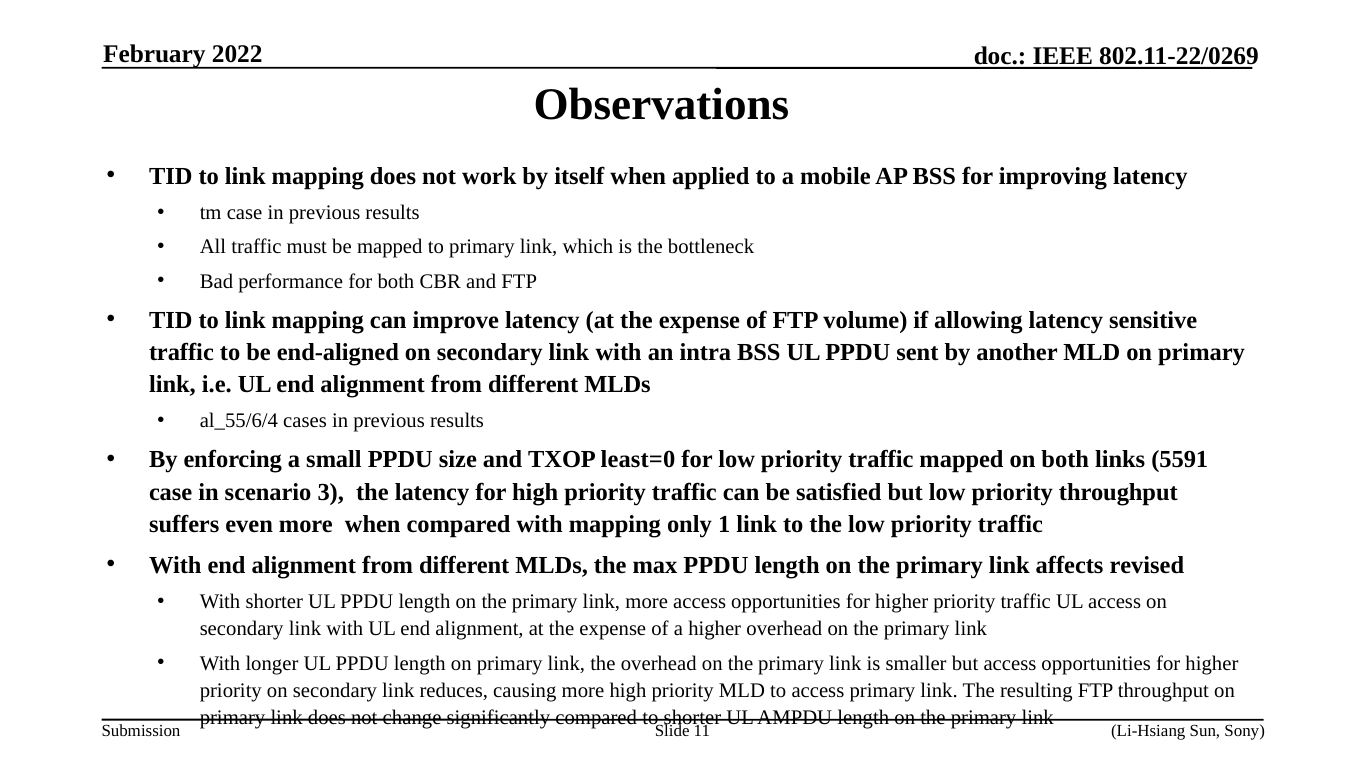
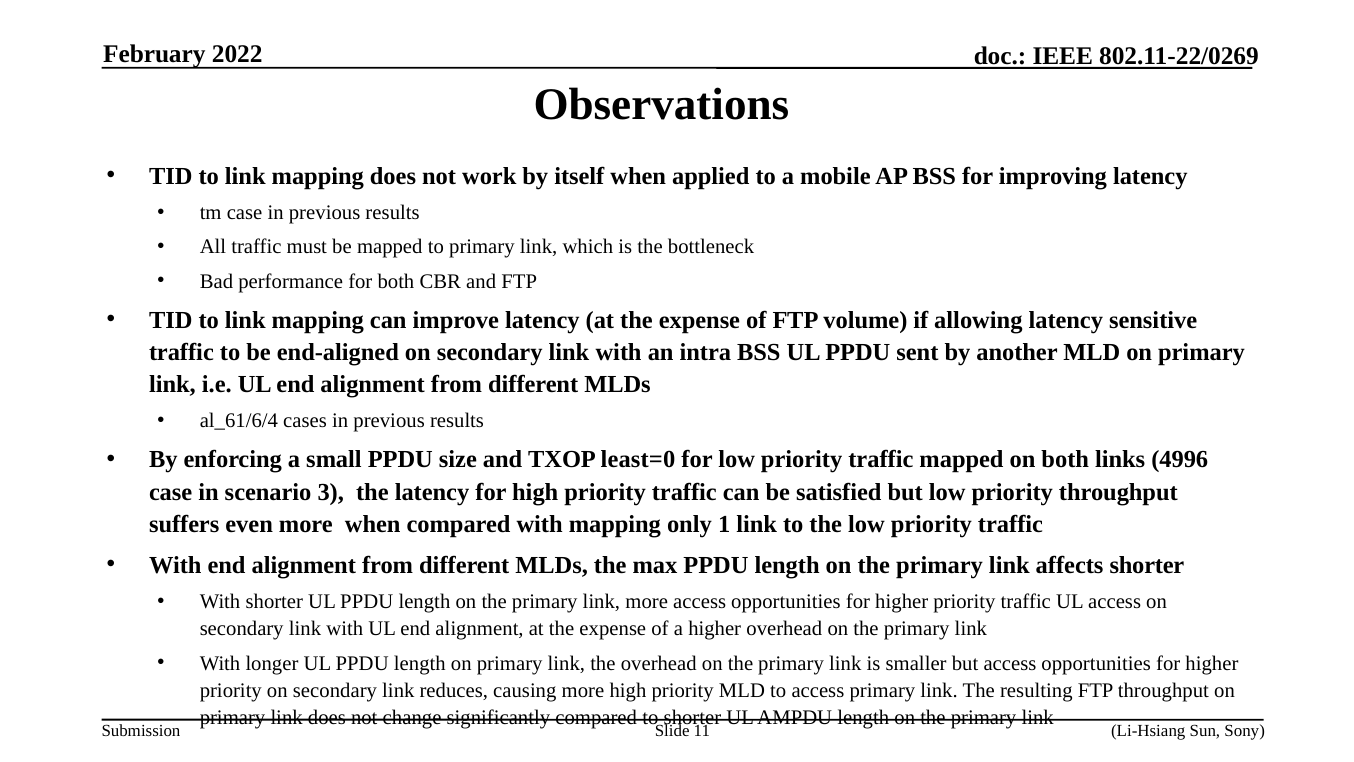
al_55/6/4: al_55/6/4 -> al_61/6/4
5591: 5591 -> 4996
affects revised: revised -> shorter
